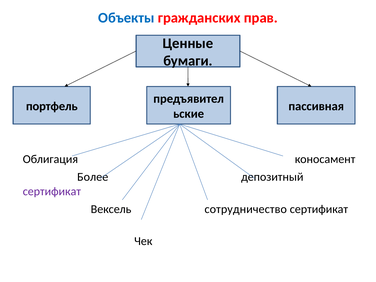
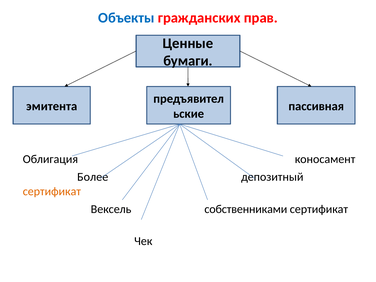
портфель: портфель -> эмитента
сертификат at (52, 191) colour: purple -> orange
сотрудничество: сотрудничество -> собственниками
